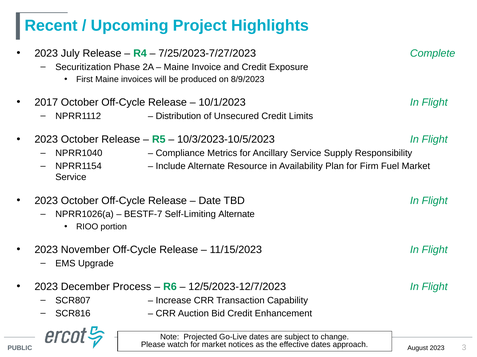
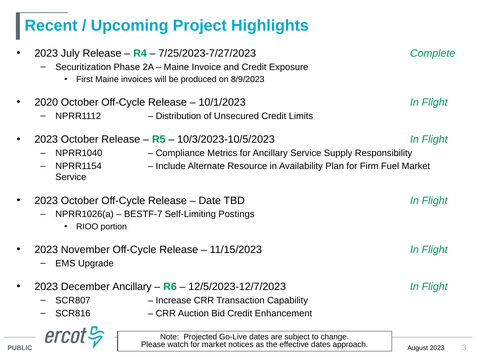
2017: 2017 -> 2020
Self-Limiting Alternate: Alternate -> Postings
December Process: Process -> Ancillary
